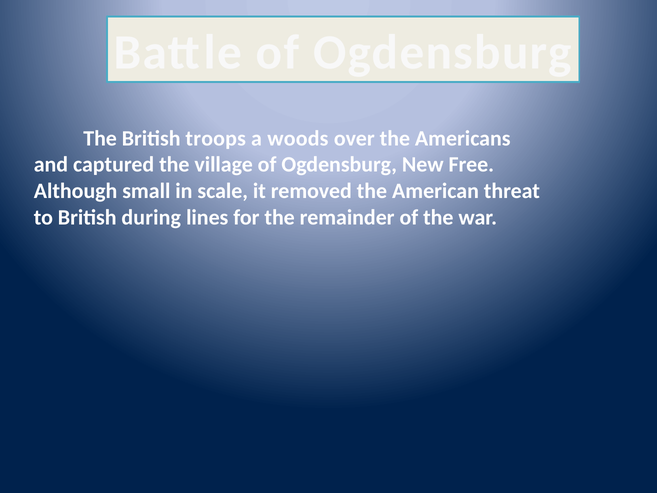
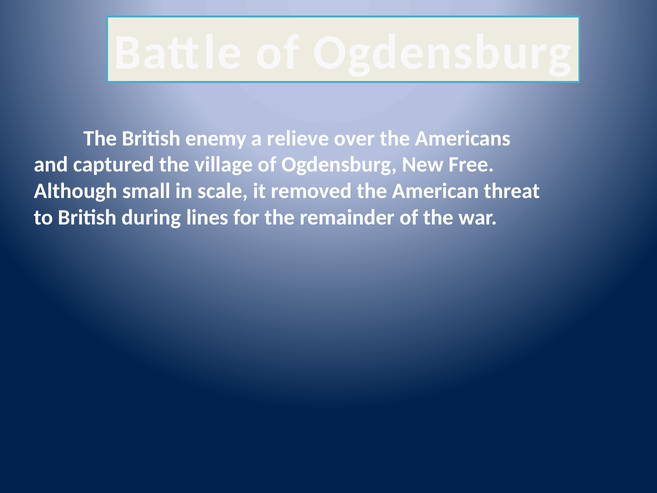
troops: troops -> enemy
woods: woods -> relieve
